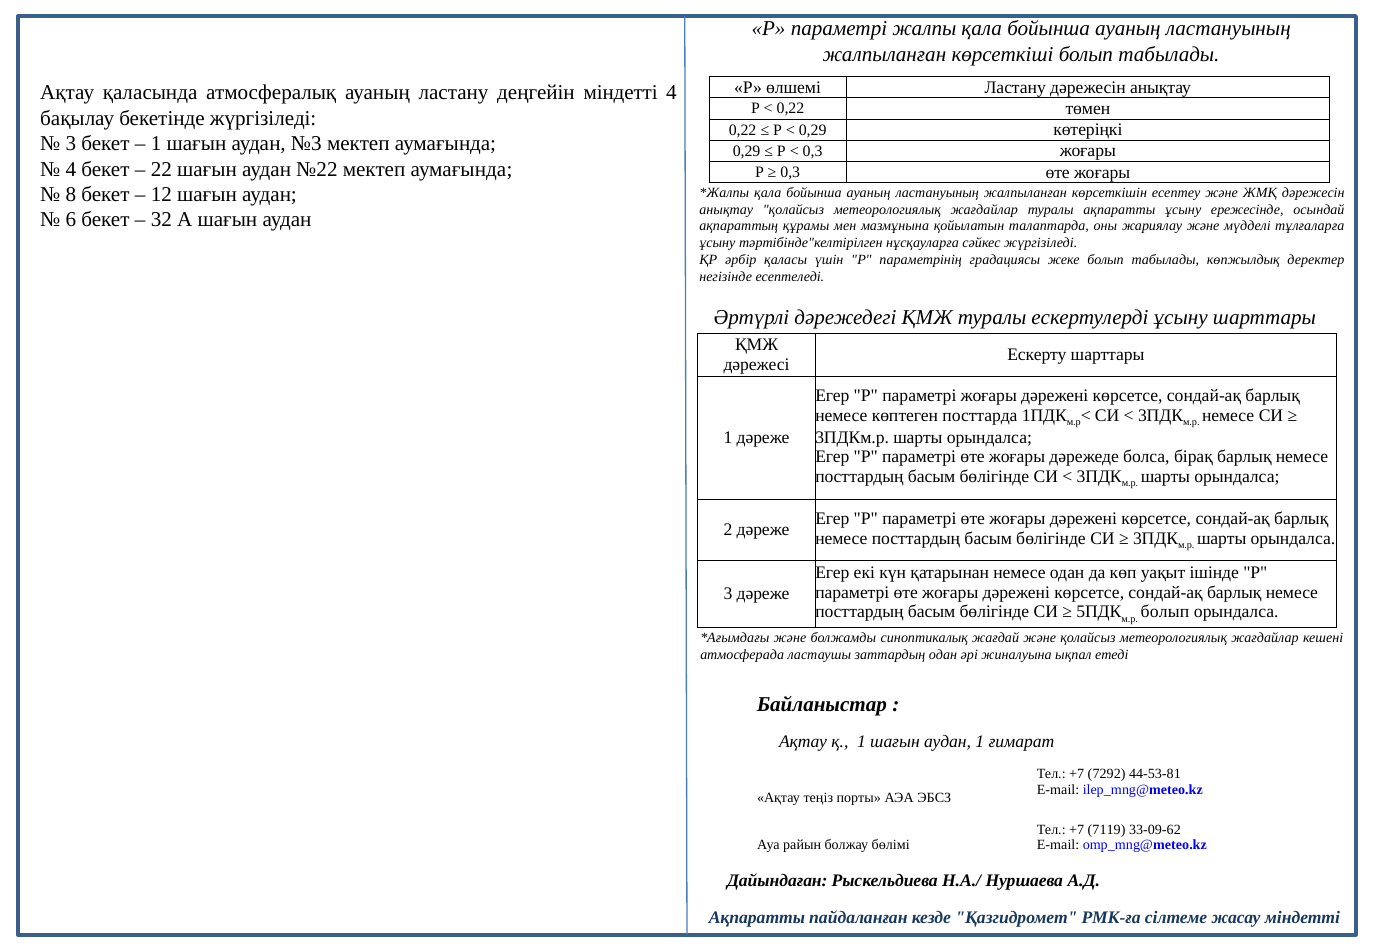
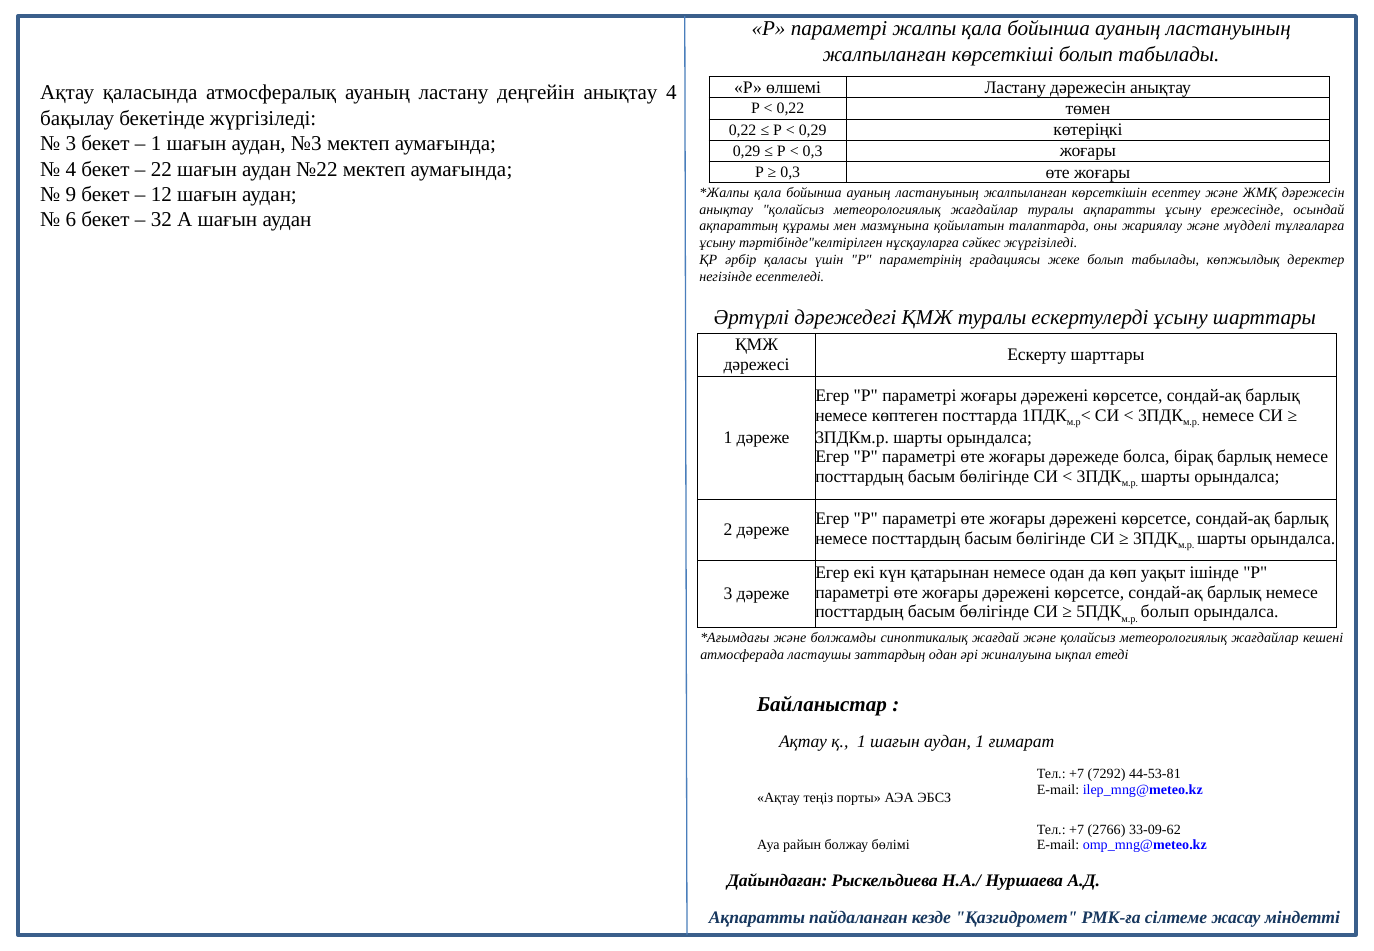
деңгейін міндетті: міндетті -> анықтау
8: 8 -> 9
7119: 7119 -> 2766
